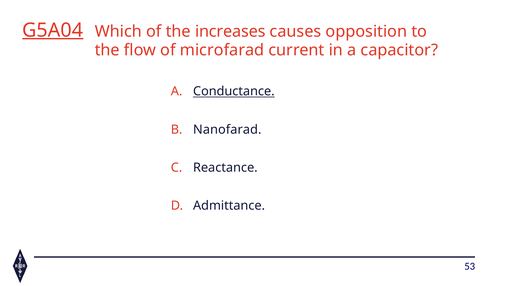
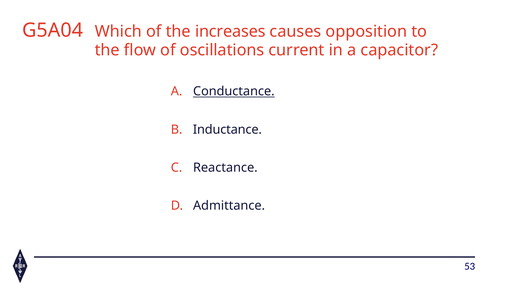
G5A04 underline: present -> none
microfarad: microfarad -> oscillations
Nanofarad: Nanofarad -> Inductance
